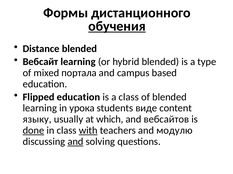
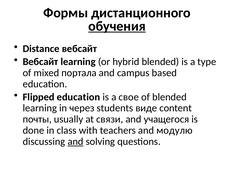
Distance blended: blended -> вебсайт
a class: class -> свое
урока: урока -> через
языку: языку -> почты
which: which -> связи
вебсайтов: вебсайтов -> учащегося
done underline: present -> none
with underline: present -> none
